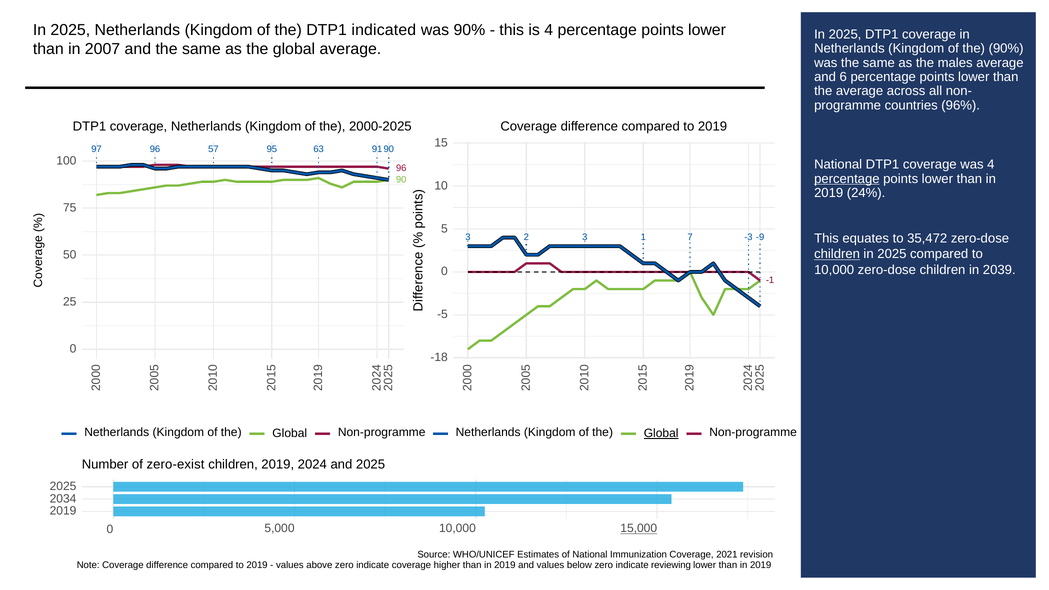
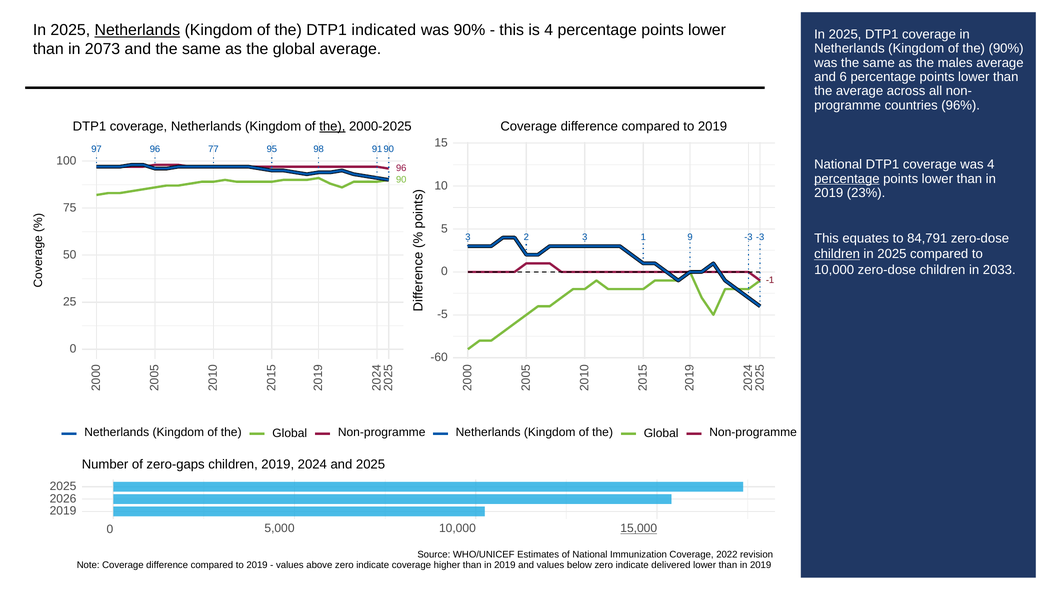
Netherlands at (137, 30) underline: none -> present
2007: 2007 -> 2073
the at (332, 127) underline: none -> present
57: 57 -> 77
63: 63 -> 98
24%: 24% -> 23%
35,472: 35,472 -> 84,791
3 1 7: 7 -> 9
-3 -9: -9 -> -3
2039: 2039 -> 2033
-18: -18 -> -60
Global at (661, 433) underline: present -> none
zero-exist: zero-exist -> zero-gaps
2034: 2034 -> 2026
2021: 2021 -> 2022
reviewing: reviewing -> delivered
